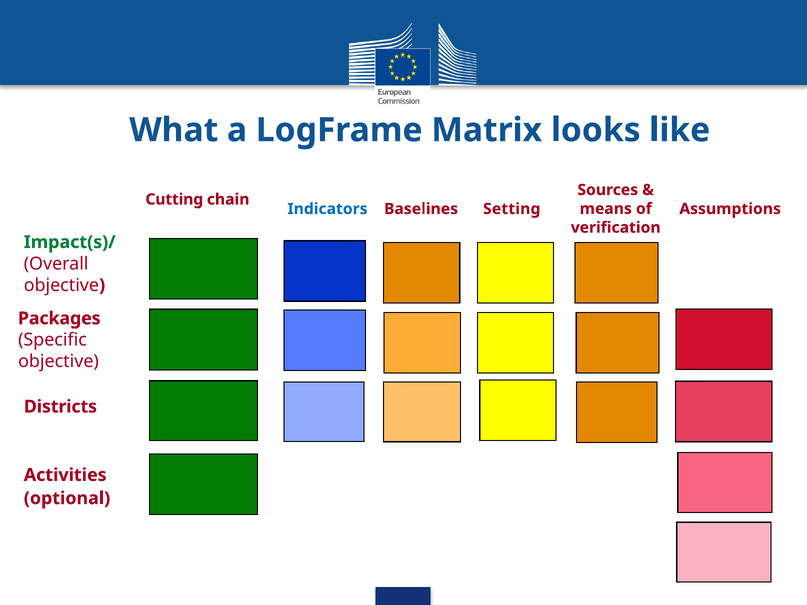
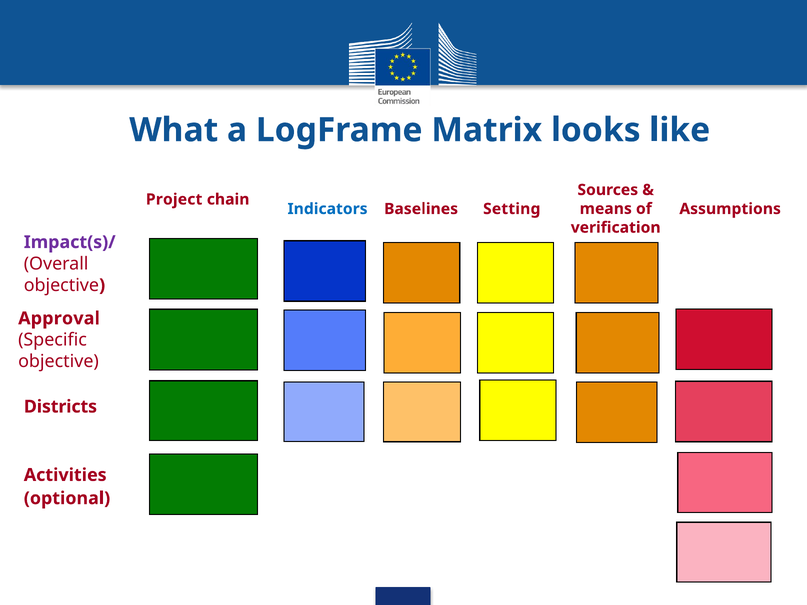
Cutting: Cutting -> Project
Impact(s)/ colour: green -> purple
Packages: Packages -> Approval
